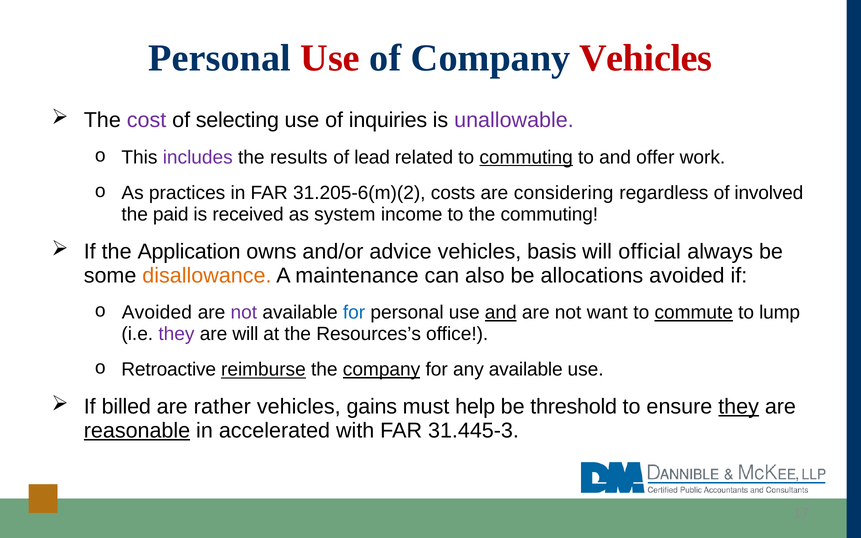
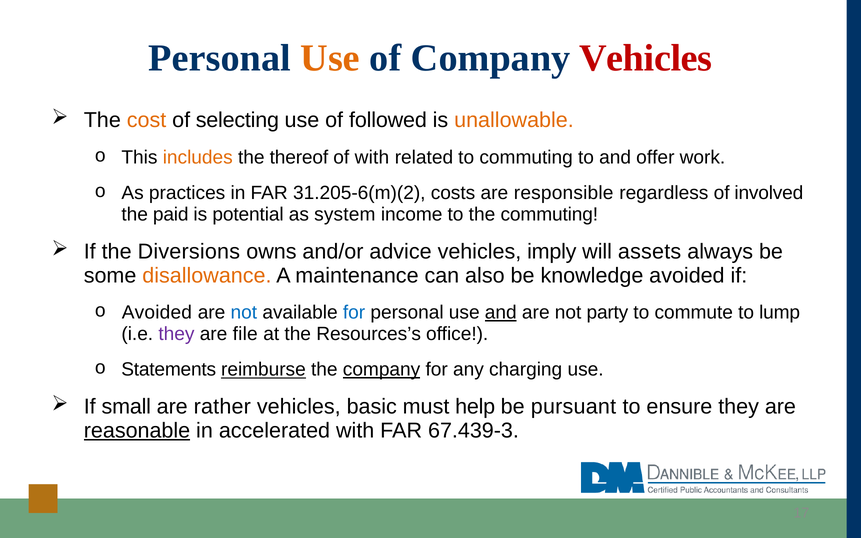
Use at (330, 58) colour: red -> orange
cost colour: purple -> orange
inquiries: inquiries -> followed
unallowable colour: purple -> orange
includes colour: purple -> orange
results: results -> thereof
of lead: lead -> with
commuting at (526, 157) underline: present -> none
considering: considering -> responsible
received: received -> potential
Application: Application -> Diversions
basis: basis -> imply
official: official -> assets
allocations: allocations -> knowledge
not at (244, 313) colour: purple -> blue
want: want -> party
commute underline: present -> none
are will: will -> file
Retroactive: Retroactive -> Statements
any available: available -> charging
billed: billed -> small
gains: gains -> basic
threshold: threshold -> pursuant
they at (739, 407) underline: present -> none
31.445-3: 31.445-3 -> 67.439-3
